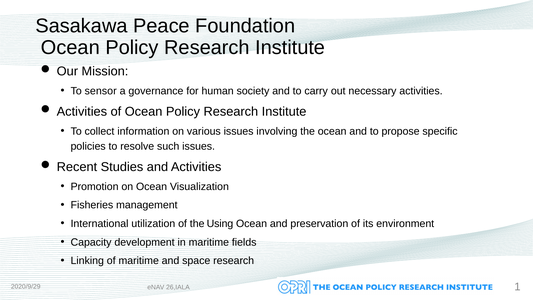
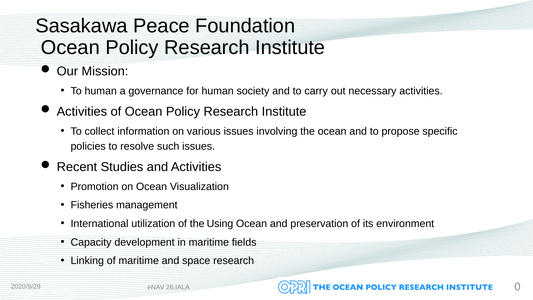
To sensor: sensor -> human
1: 1 -> 0
